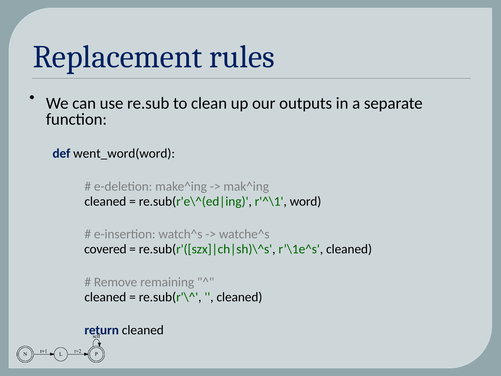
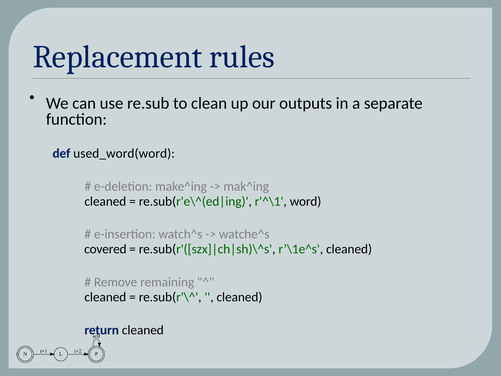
went_word(word: went_word(word -> used_word(word
